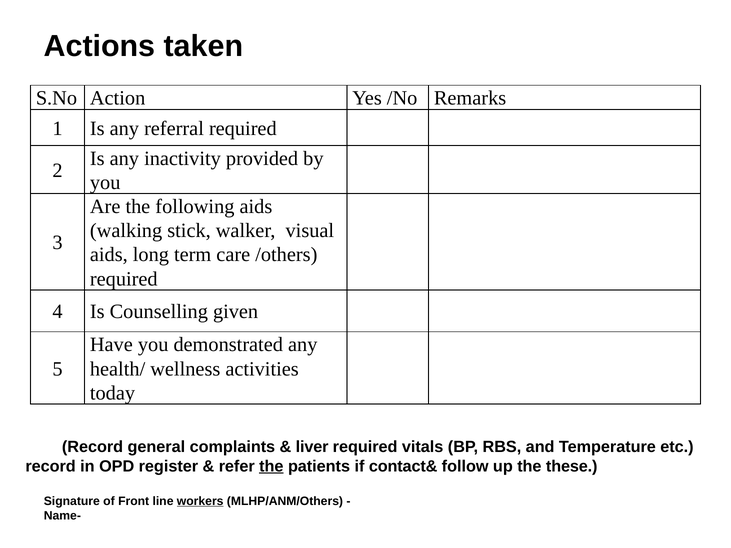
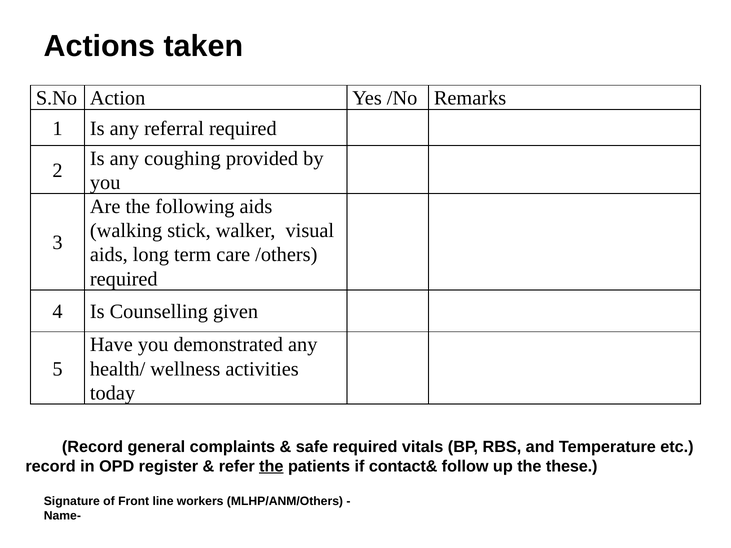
inactivity: inactivity -> coughing
liver: liver -> safe
workers underline: present -> none
